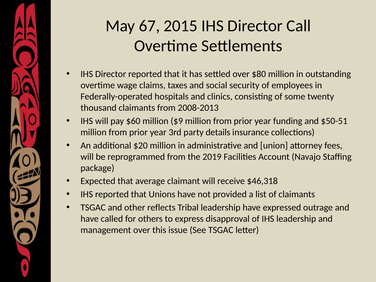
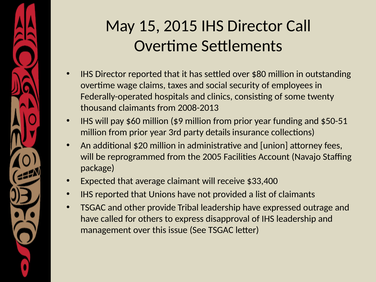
67: 67 -> 15
2019: 2019 -> 2005
$46,318: $46,318 -> $33,400
reflects: reflects -> provide
